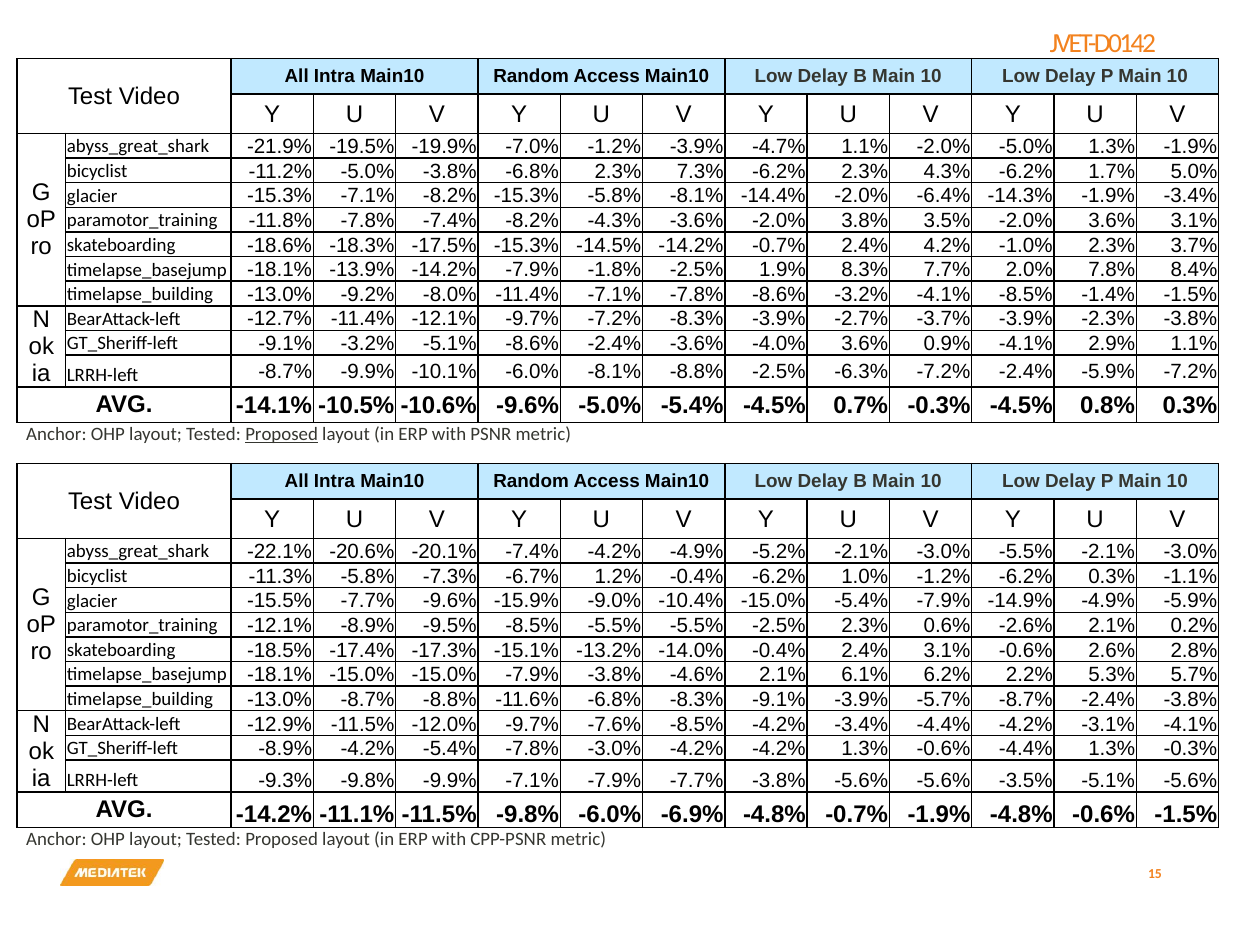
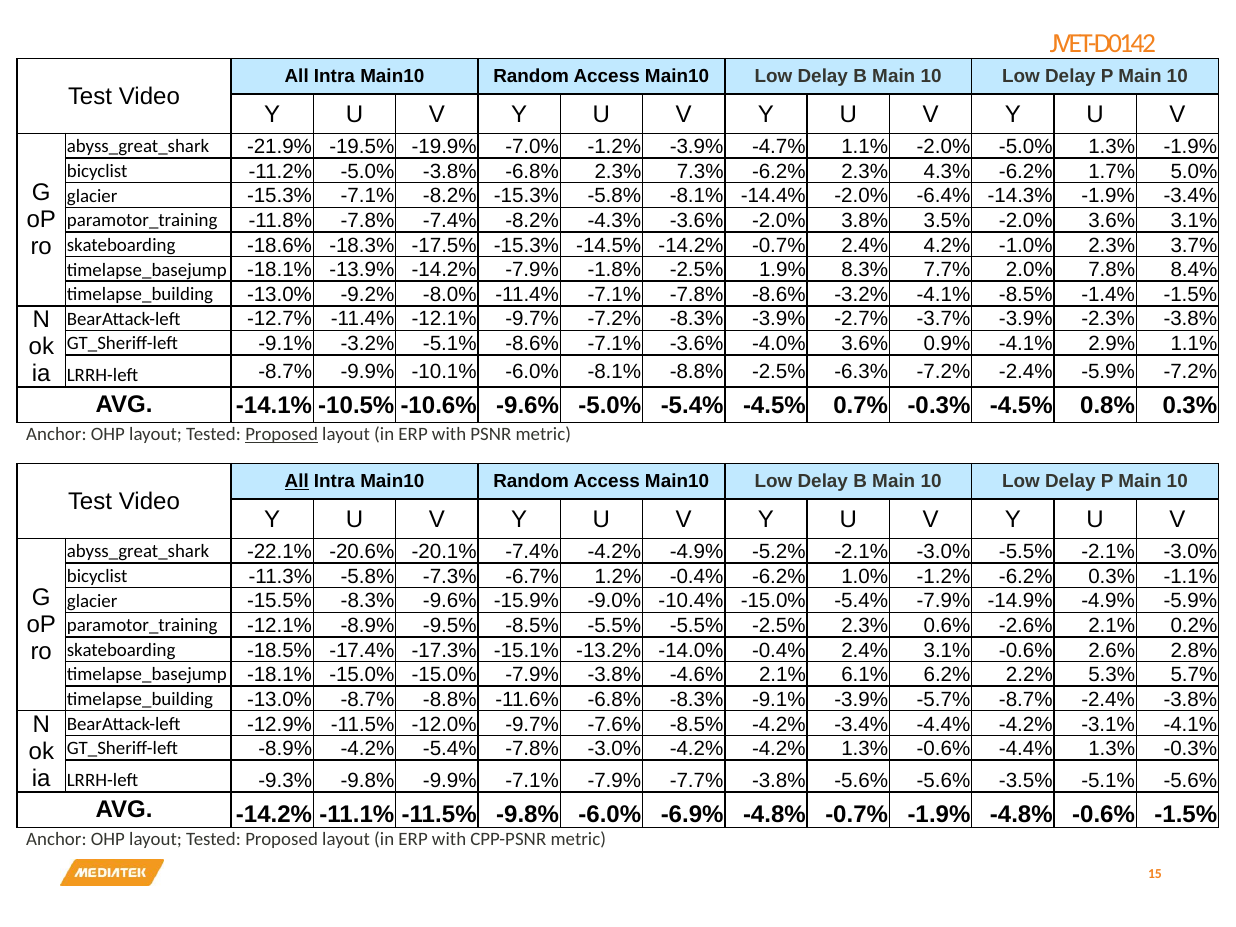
-8.6% -2.4%: -2.4% -> -7.1%
All at (297, 482) underline: none -> present
-15.5% -7.7%: -7.7% -> -8.3%
